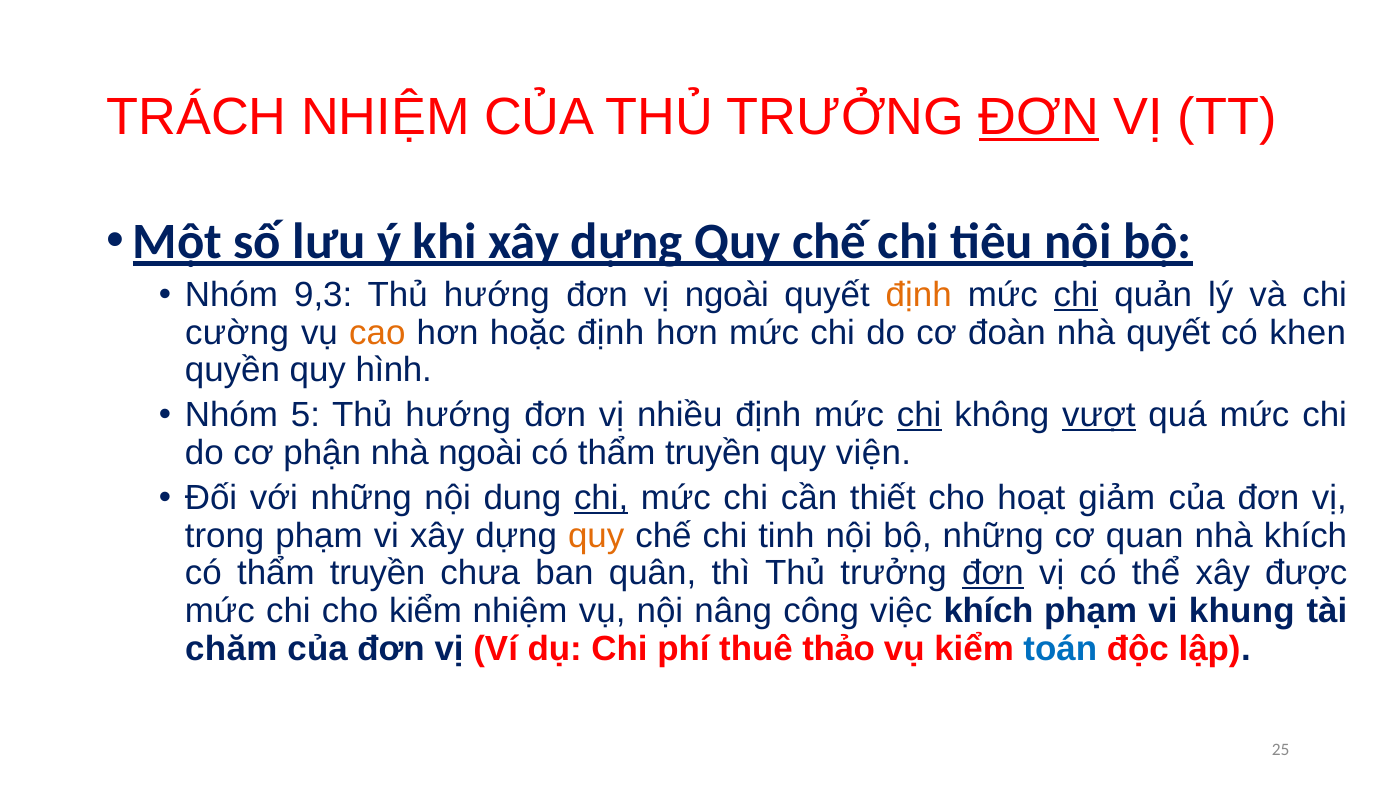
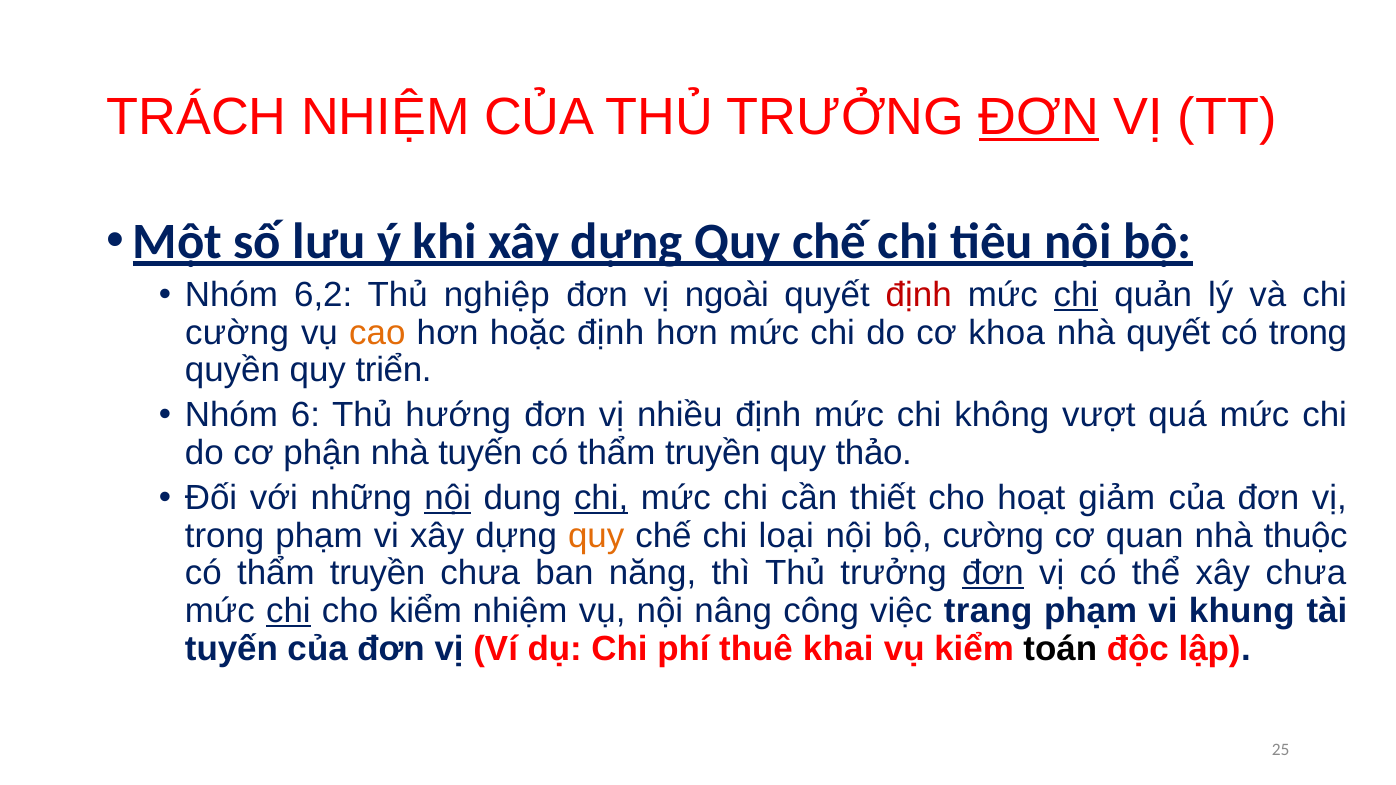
9,3: 9,3 -> 6,2
hướng at (497, 295): hướng -> nghiệp
định at (919, 295) colour: orange -> red
đoàn: đoàn -> khoa
có khen: khen -> trong
hình: hình -> triển
5: 5 -> 6
chi at (919, 415) underline: present -> none
vượt underline: present -> none
nhà ngoài: ngoài -> tuyến
viện: viện -> thảo
nội at (448, 498) underline: none -> present
tinh: tinh -> loại
bộ những: những -> cường
nhà khích: khích -> thuộc
quân: quân -> năng
xây được: được -> chưa
chi at (288, 611) underline: none -> present
việc khích: khích -> trang
chăm at (231, 649): chăm -> tuyến
thảo: thảo -> khai
toán colour: blue -> black
